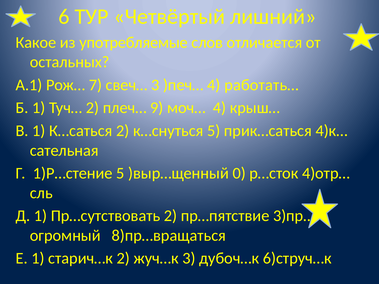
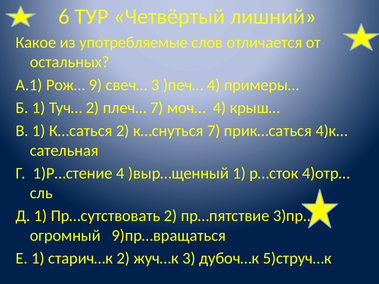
7: 7 -> 9
работать…: работать… -> примеры…
плеч… 9: 9 -> 7
к…снуться 5: 5 -> 7
1)Р…стение 5: 5 -> 4
)выр…щенный 0: 0 -> 1
8)пр…вращаться: 8)пр…вращаться -> 9)пр…вращаться
6)струч…к: 6)струч…к -> 5)струч…к
